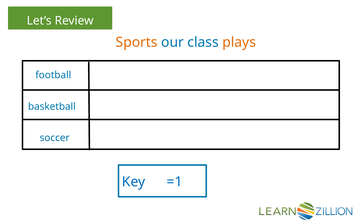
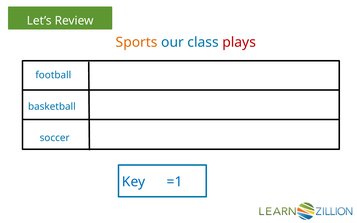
plays colour: orange -> red
